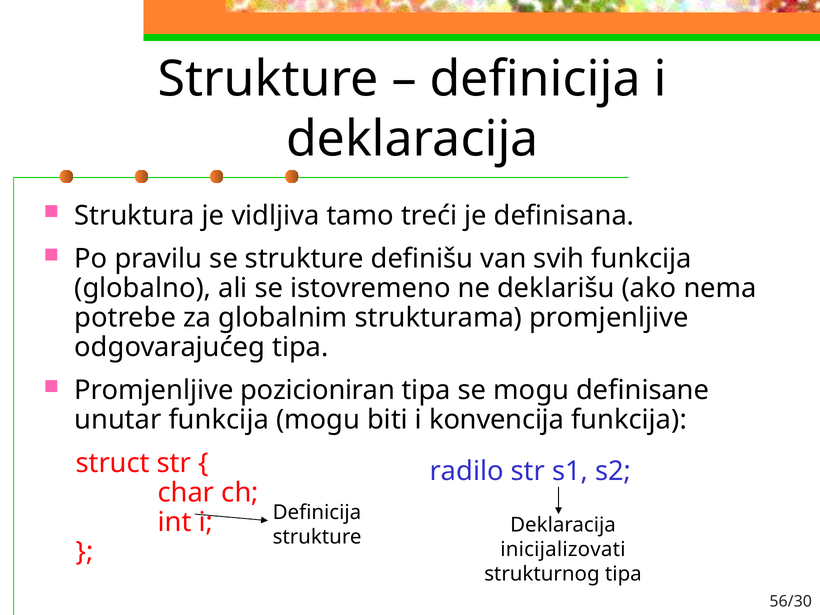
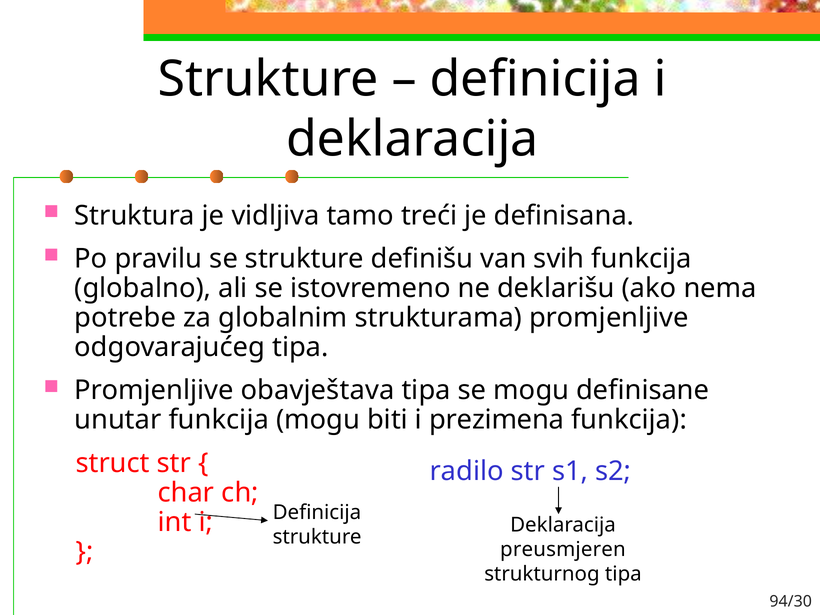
pozicioniran: pozicioniran -> obavještava
konvencija: konvencija -> prezimena
inicijalizovati: inicijalizovati -> preusmjeren
56/30: 56/30 -> 94/30
